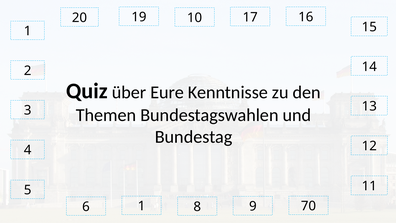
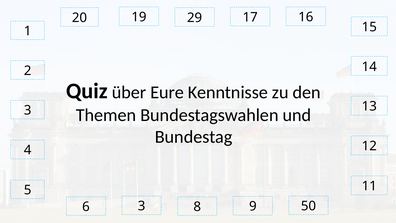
10: 10 -> 29
6 1: 1 -> 3
70: 70 -> 50
